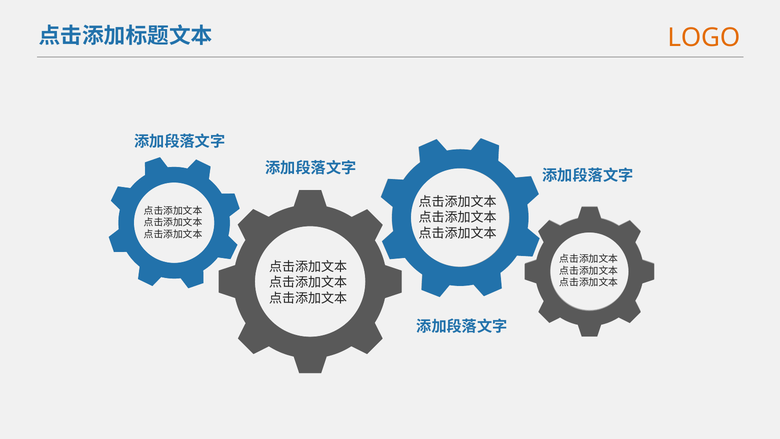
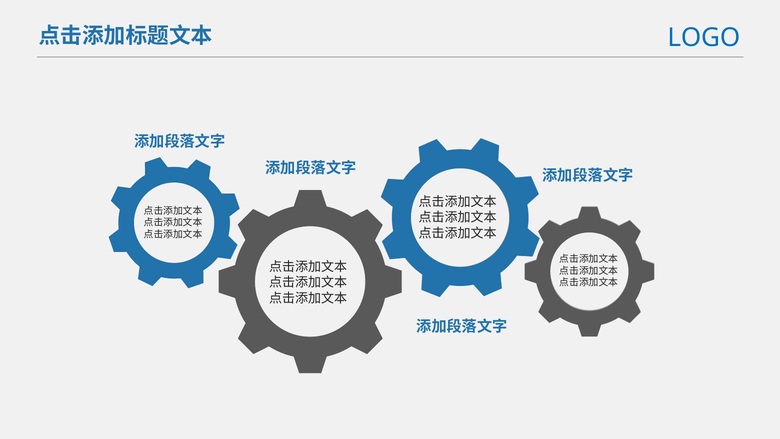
LOGO colour: orange -> blue
